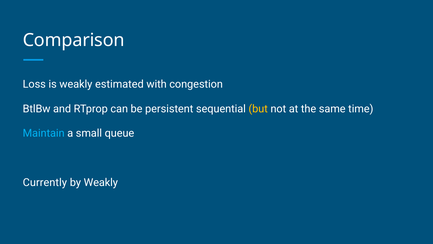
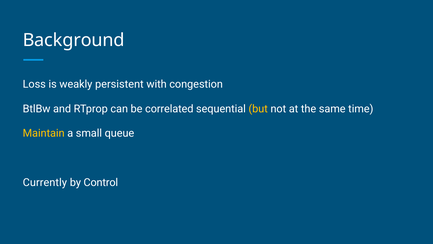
Comparison: Comparison -> Background
estimated: estimated -> persistent
persistent: persistent -> correlated
Maintain colour: light blue -> yellow
by Weakly: Weakly -> Control
